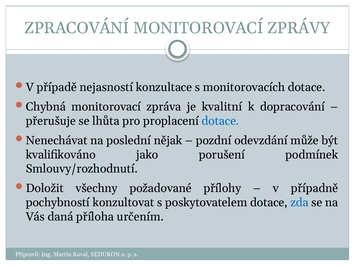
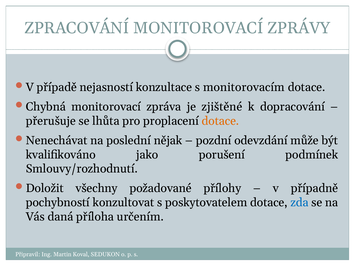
monitorovacích: monitorovacích -> monitorovacím
kvalitní: kvalitní -> zjištěné
dotace at (220, 121) colour: blue -> orange
